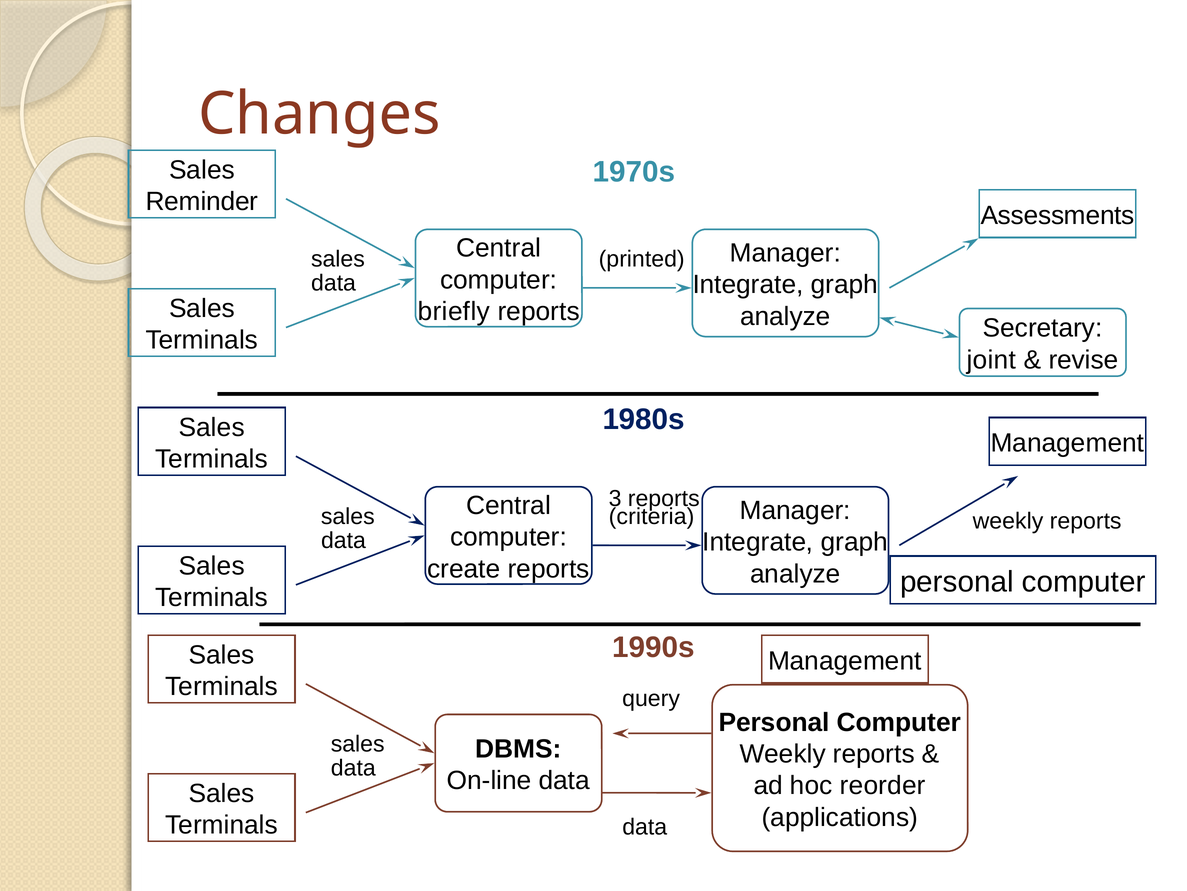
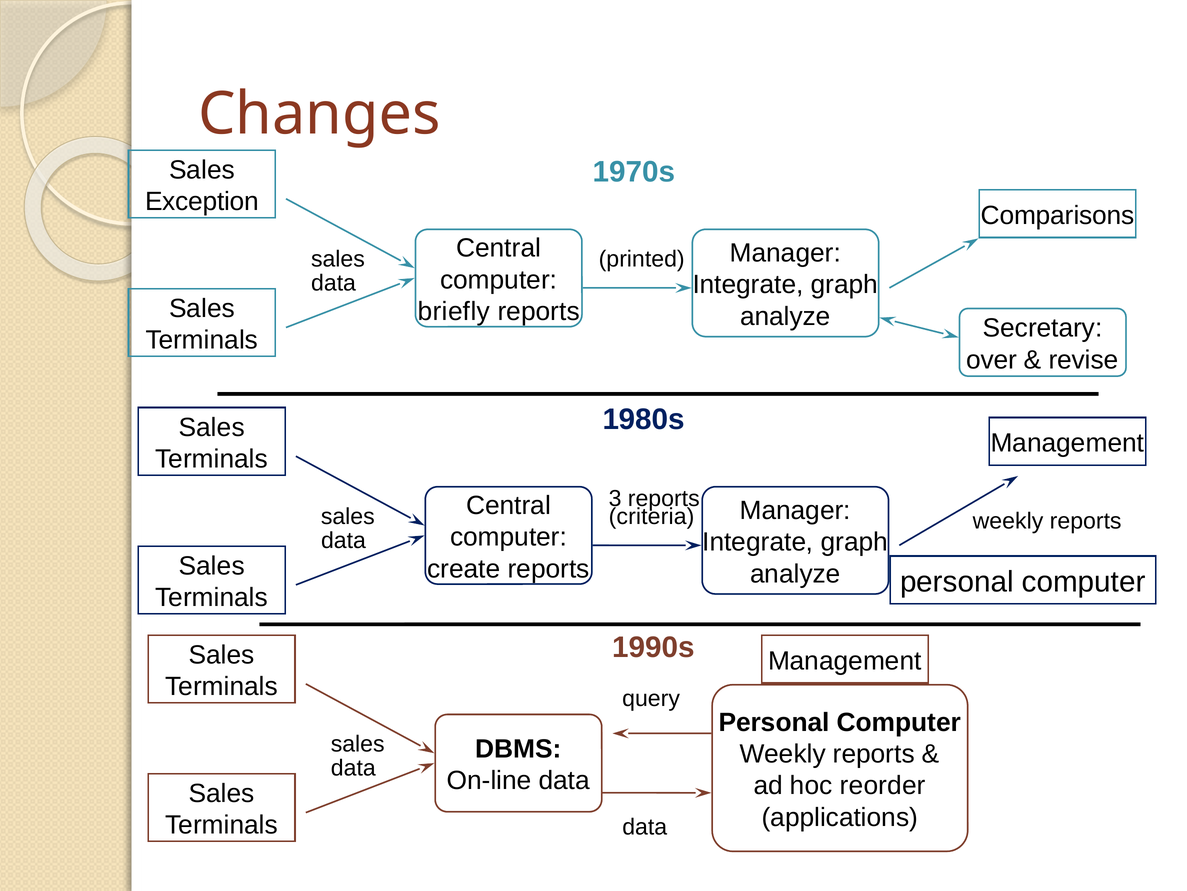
Reminder: Reminder -> Exception
Assessments: Assessments -> Comparisons
joint: joint -> over
